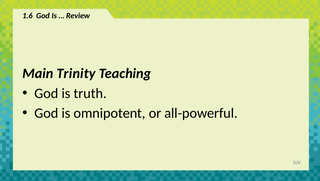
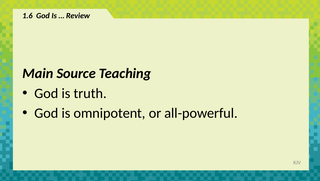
Trinity: Trinity -> Source
